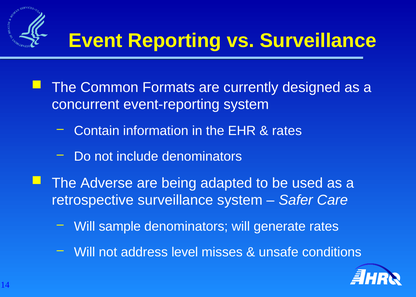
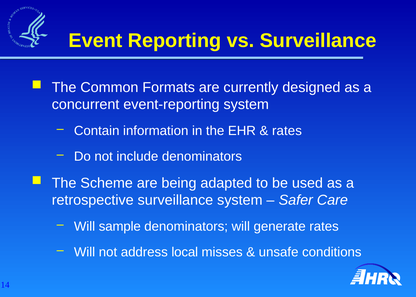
Adverse: Adverse -> Scheme
level: level -> local
